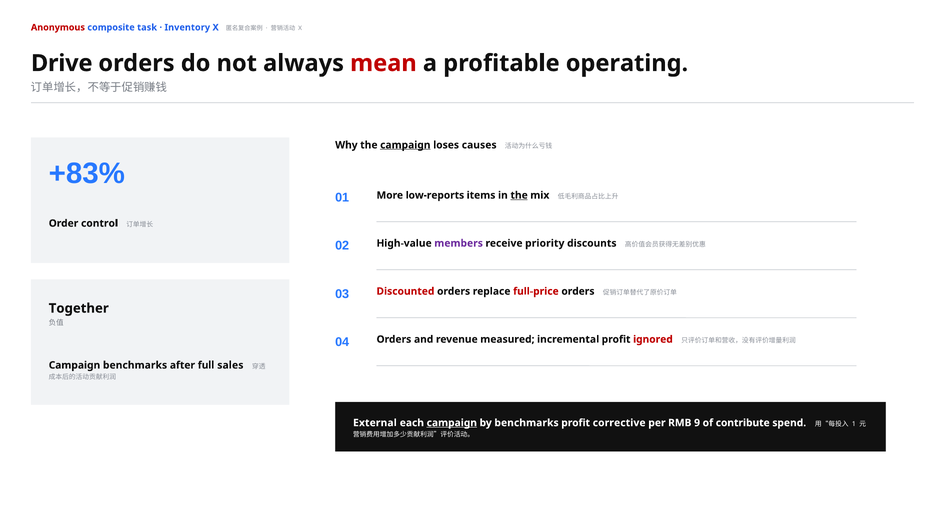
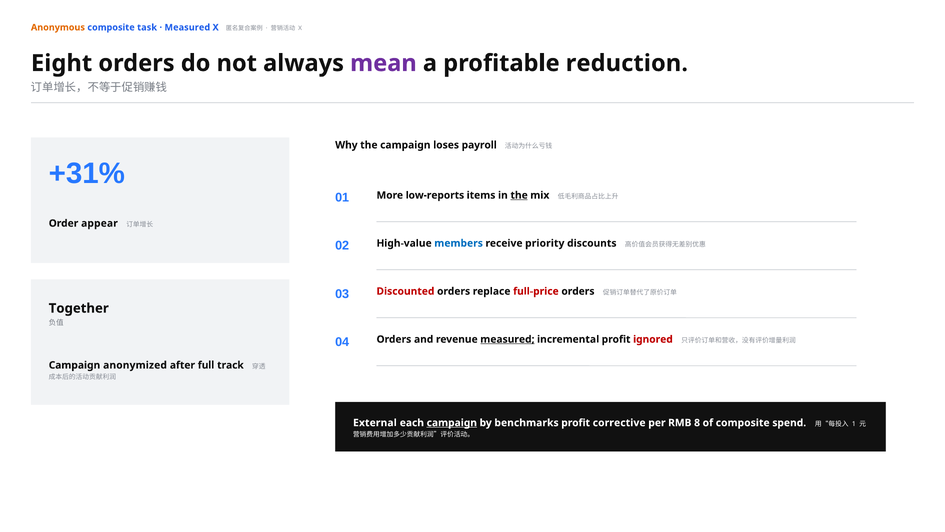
Anonymous colour: red -> orange
Inventory at (187, 27): Inventory -> Measured
Drive: Drive -> Eight
mean colour: red -> purple
operating: operating -> reduction
campaign at (405, 145) underline: present -> none
causes: causes -> payroll
+83%: +83% -> +31%
control: control -> appear
members colour: purple -> blue
measured at (507, 339) underline: none -> present
Campaign benchmarks: benchmarks -> anonymized
sales: sales -> track
9: 9 -> 8
of contribute: contribute -> composite
